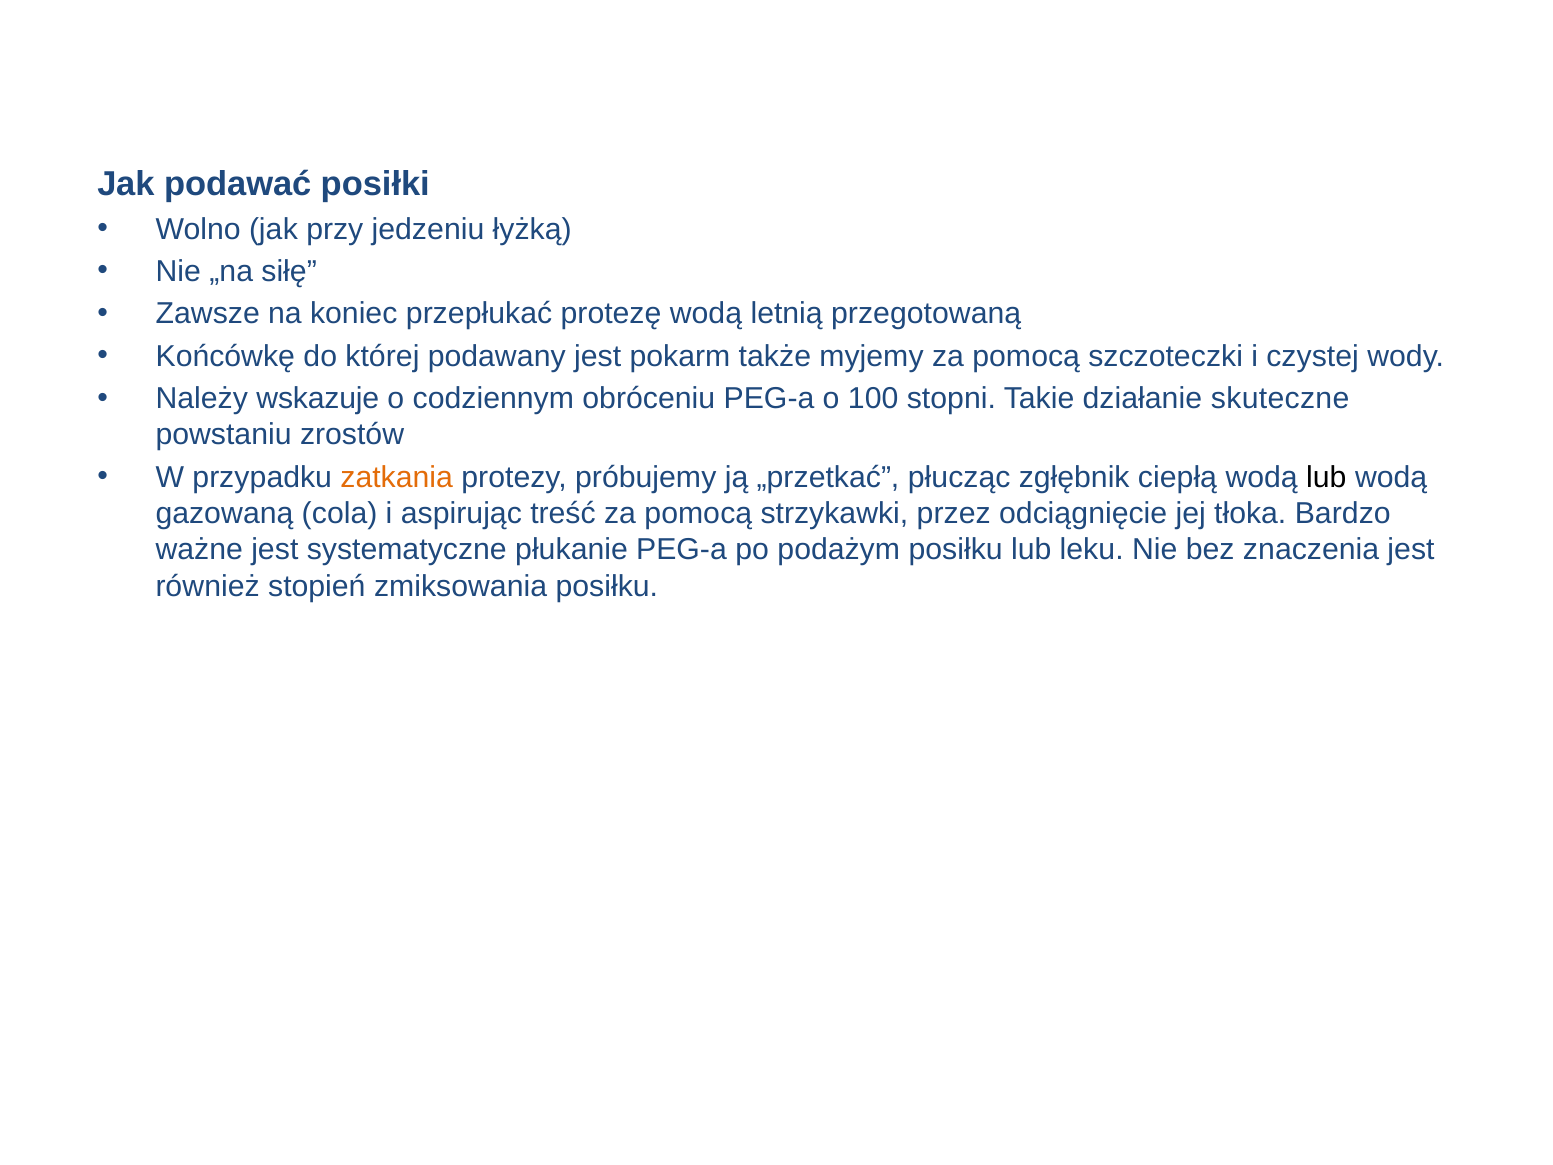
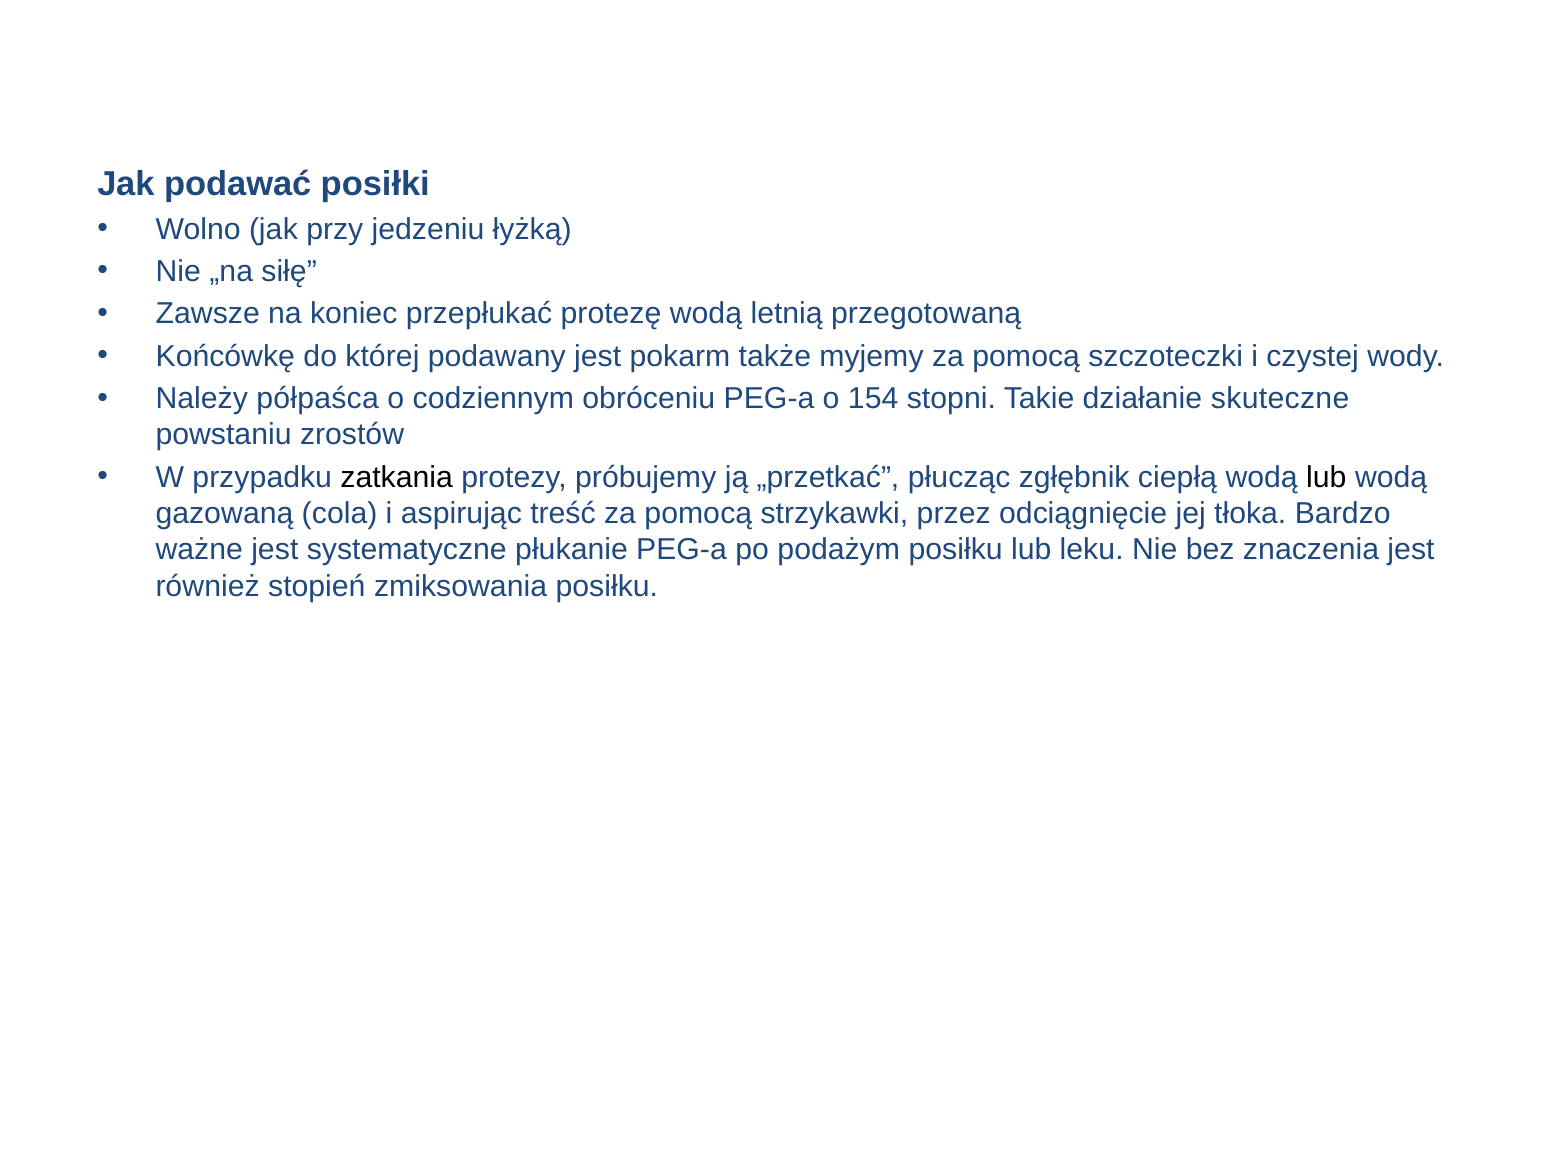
wskazuje: wskazuje -> półpaśca
100: 100 -> 154
zatkania colour: orange -> black
